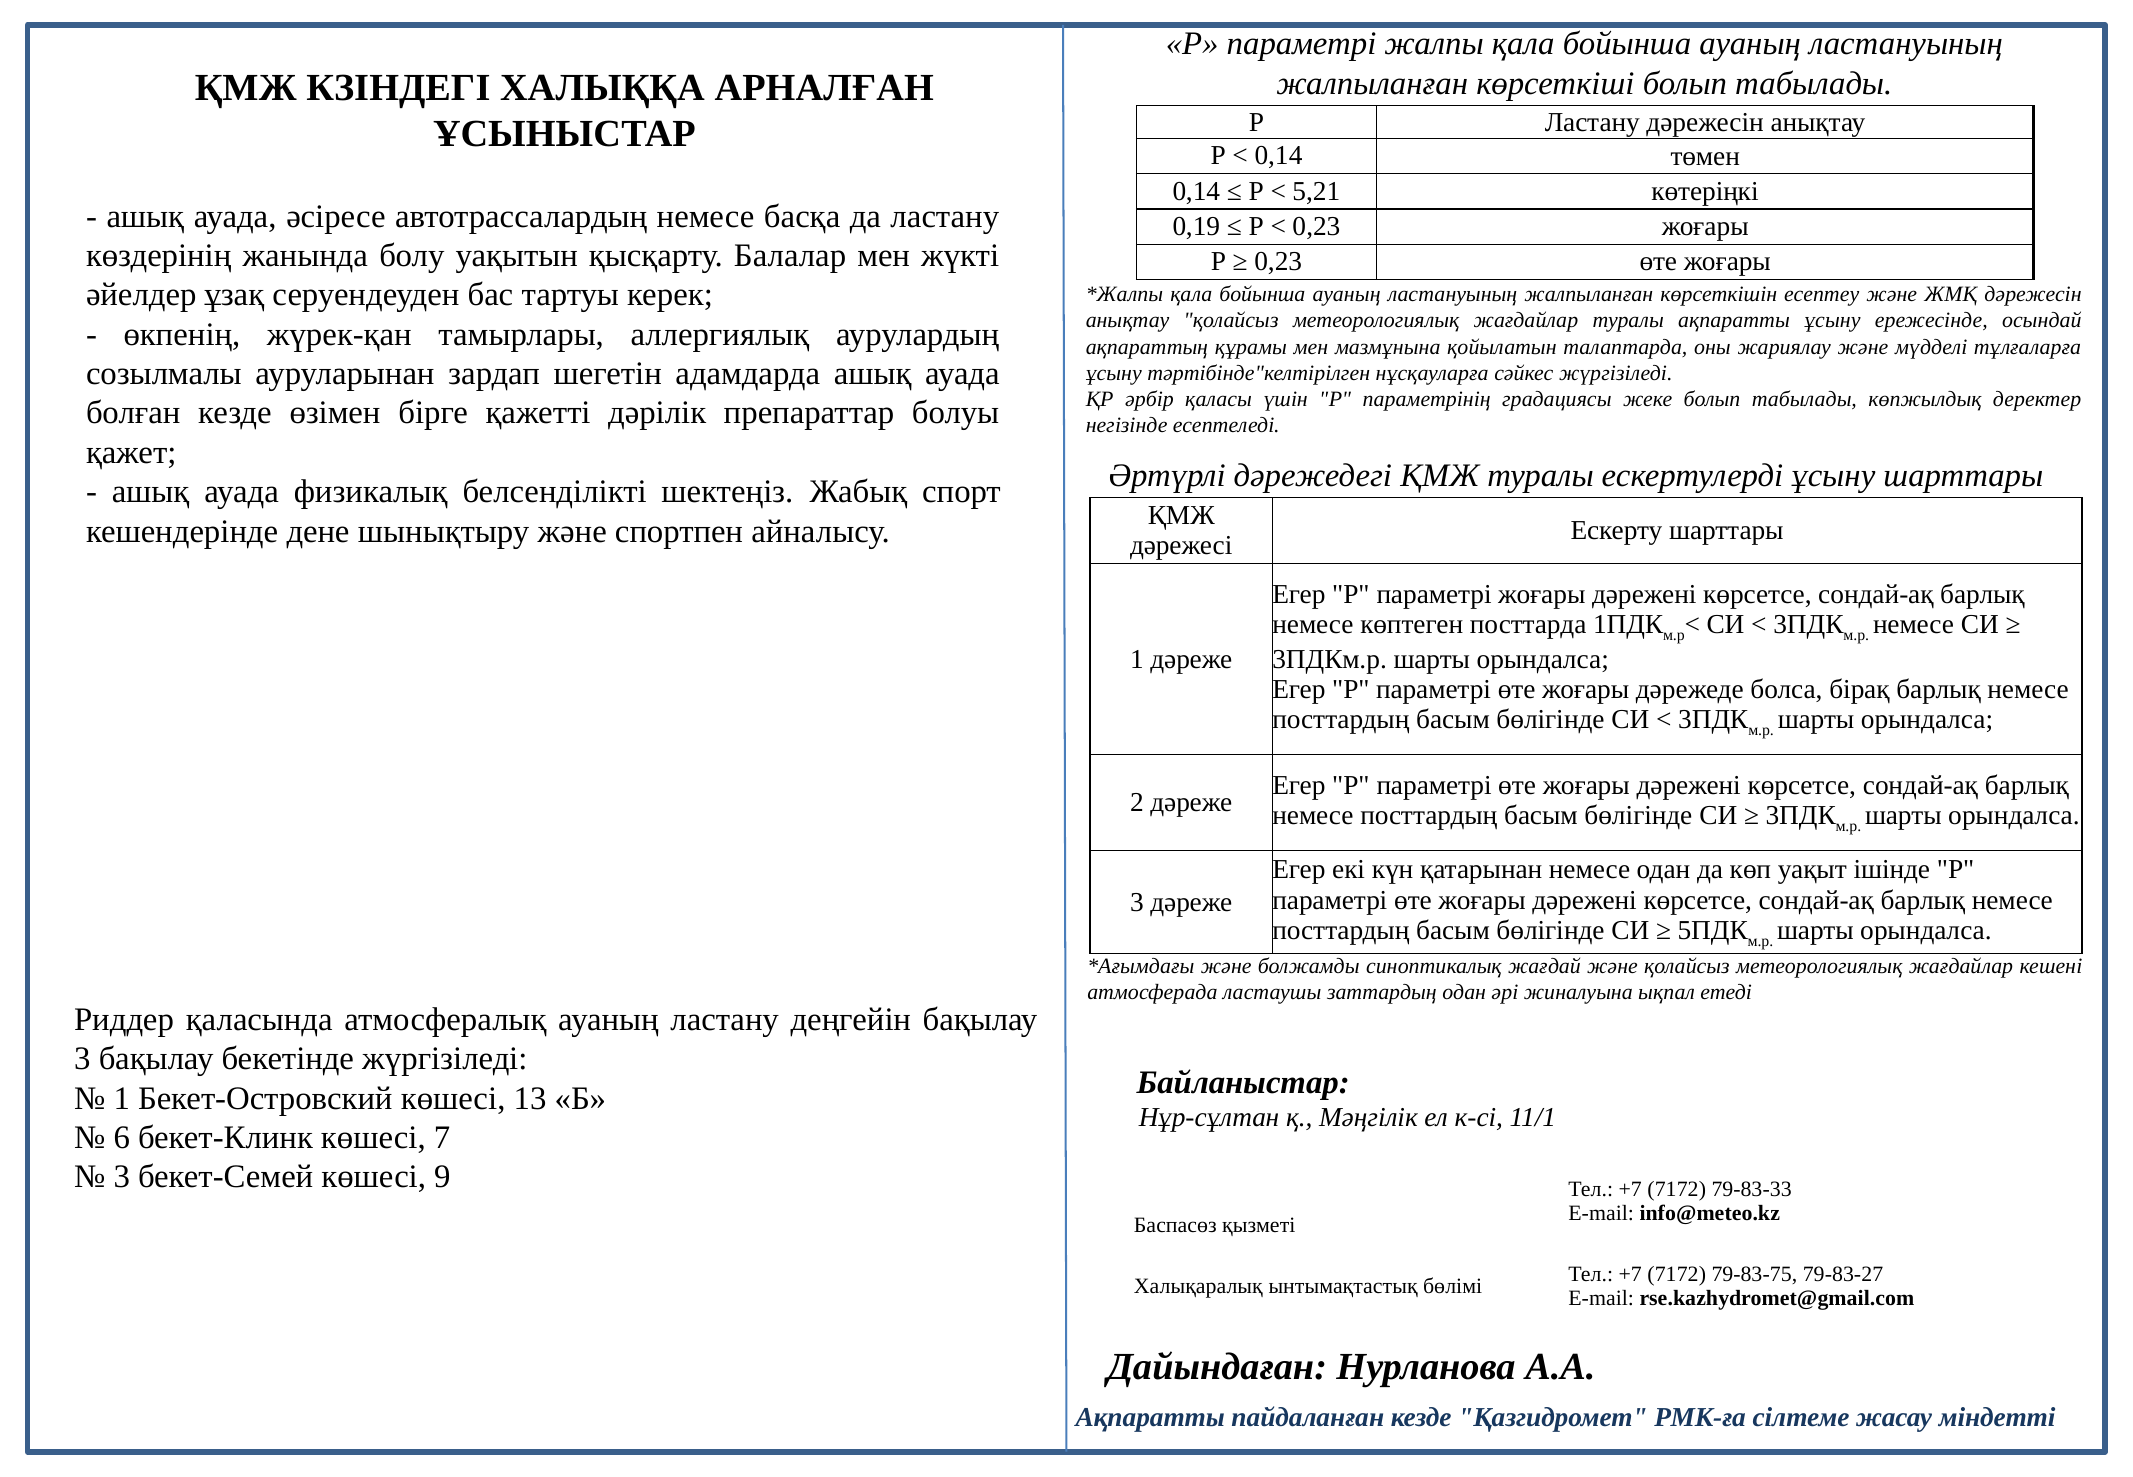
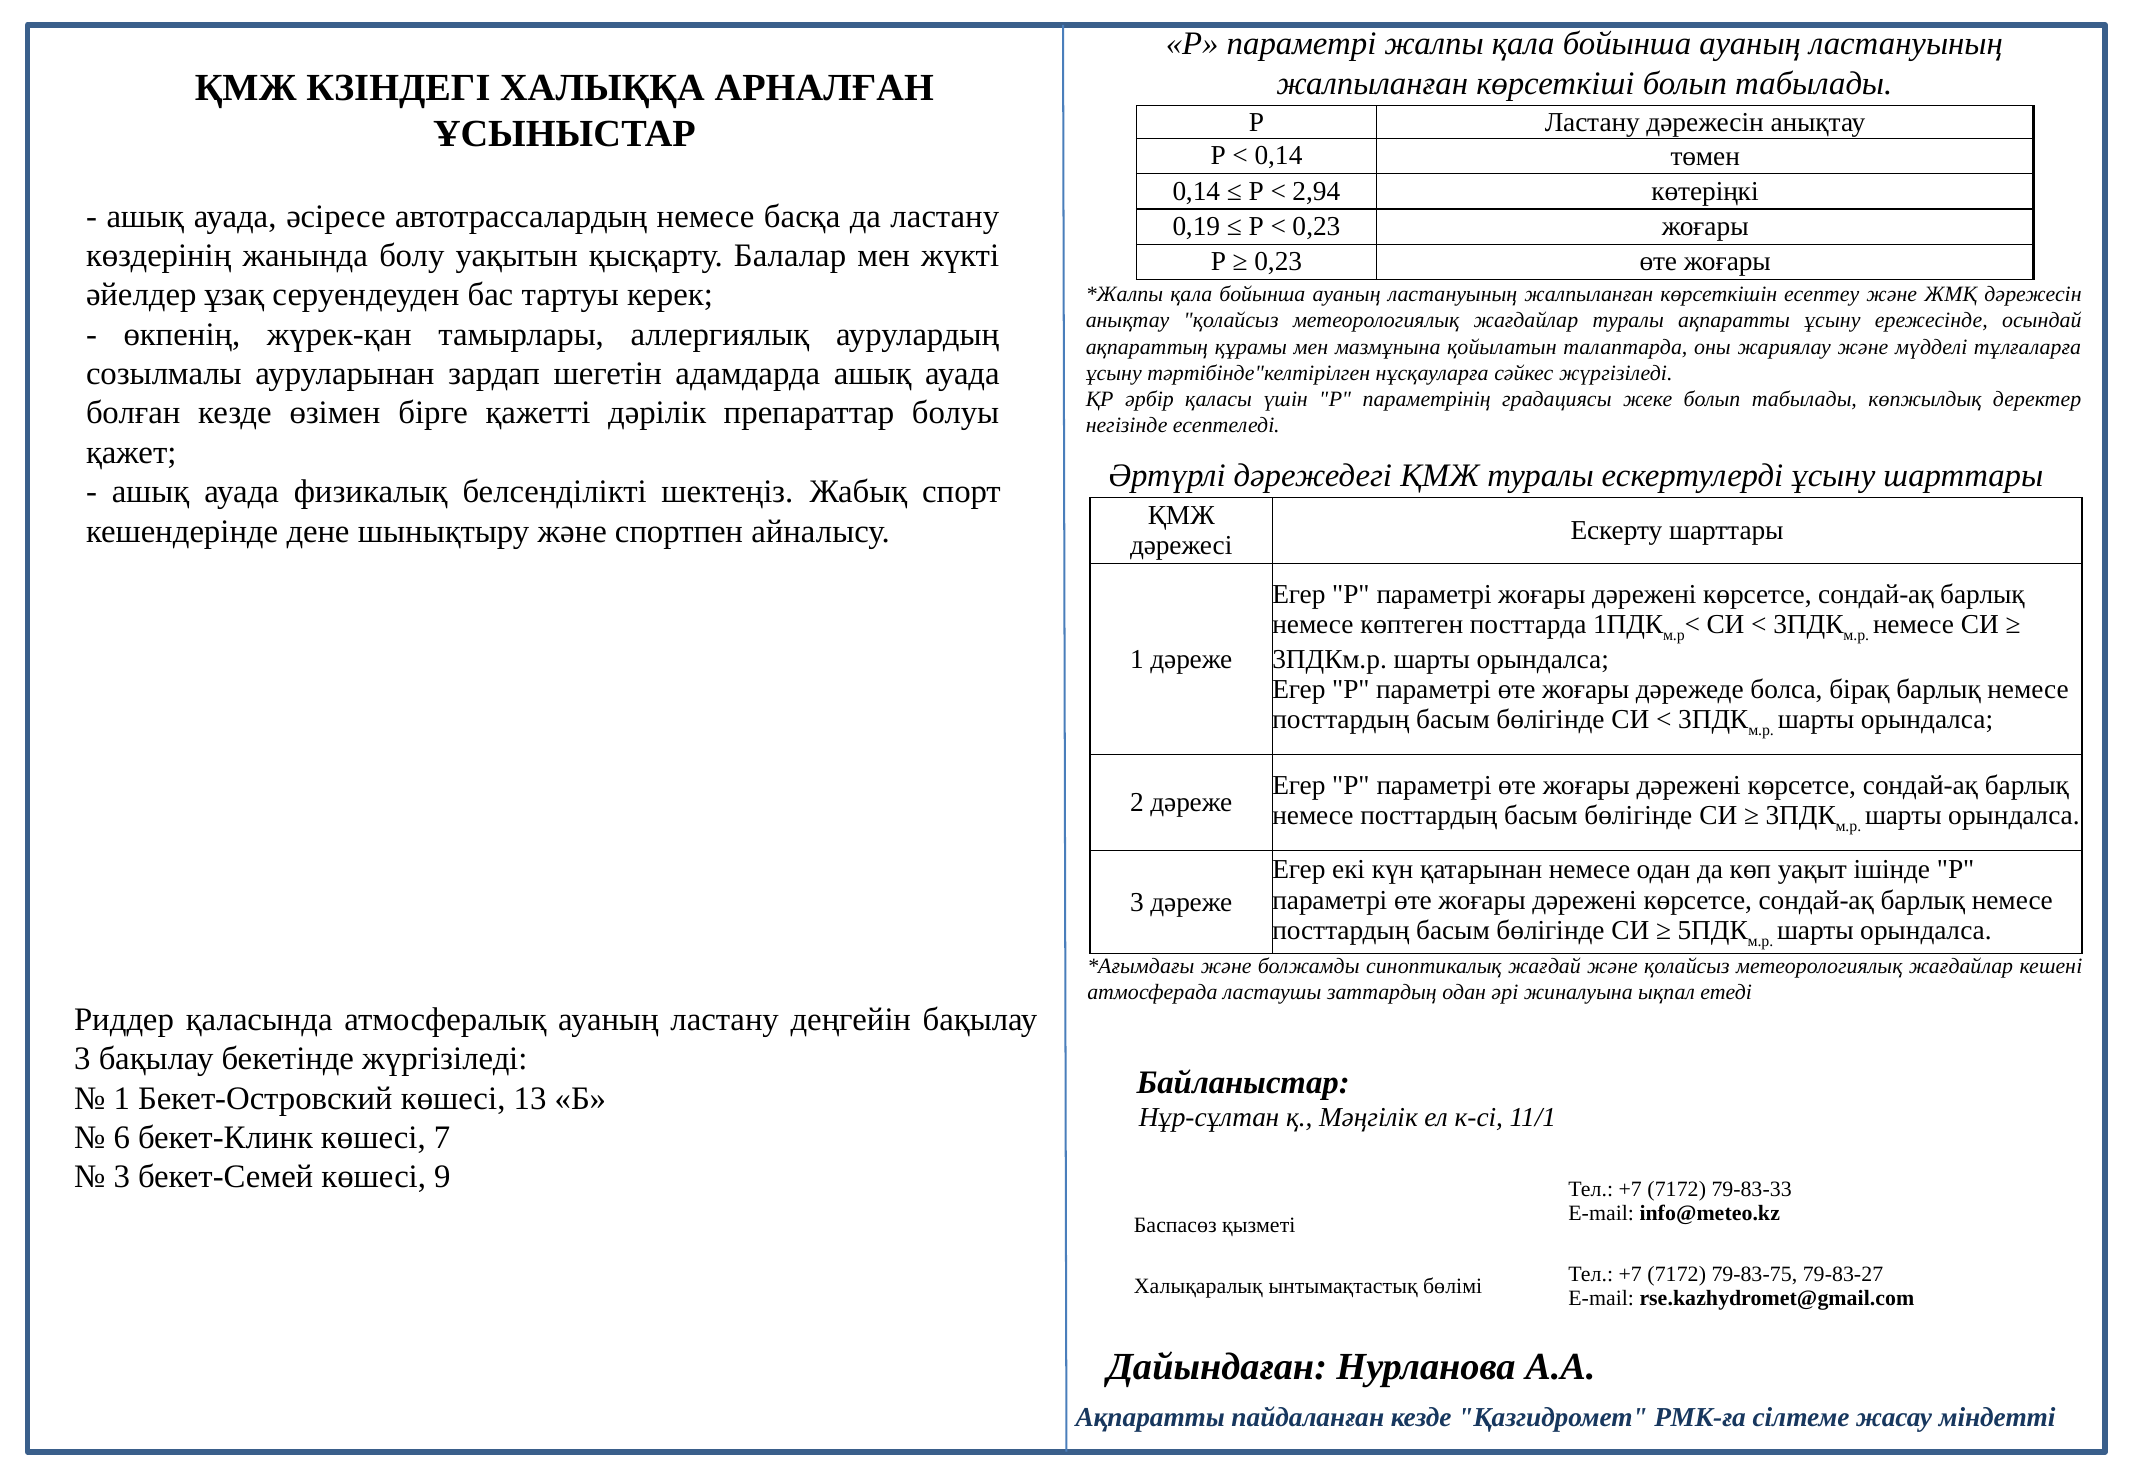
5,21: 5,21 -> 2,94
